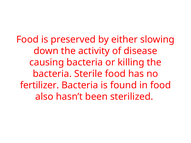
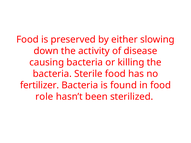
also: also -> role
